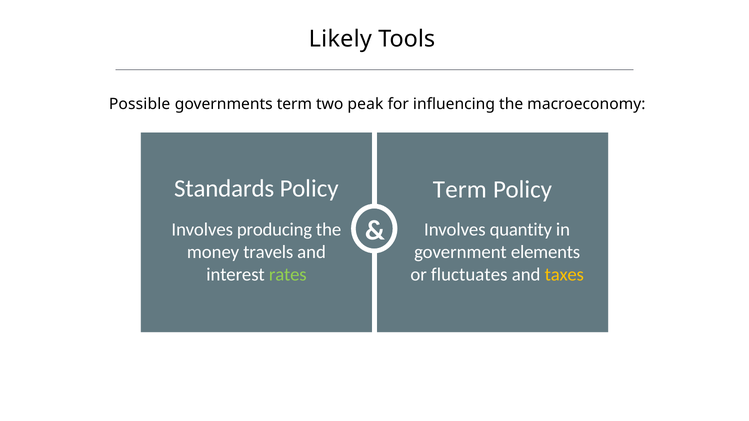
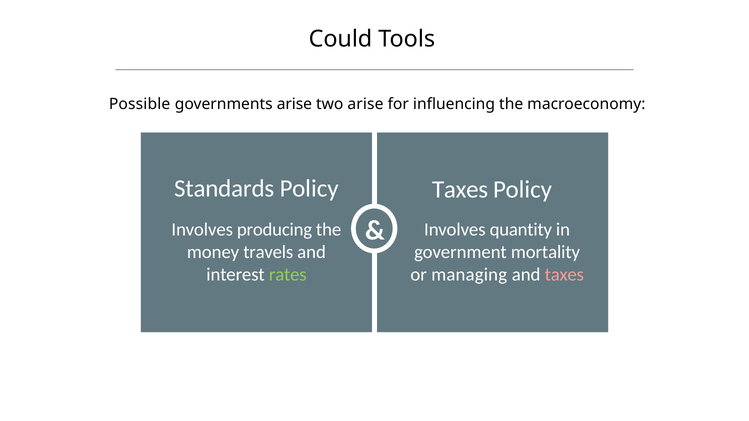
Likely: Likely -> Could
governments term: term -> arise
two peak: peak -> arise
Policy Term: Term -> Taxes
elements: elements -> mortality
fluctuates: fluctuates -> managing
taxes at (564, 275) colour: yellow -> pink
